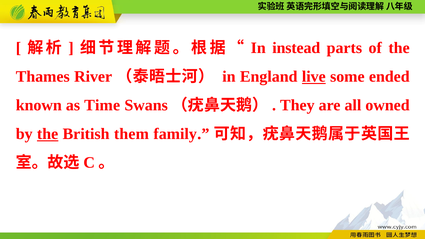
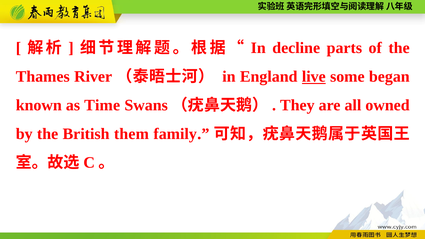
instead: instead -> decline
ended: ended -> began
the at (48, 134) underline: present -> none
